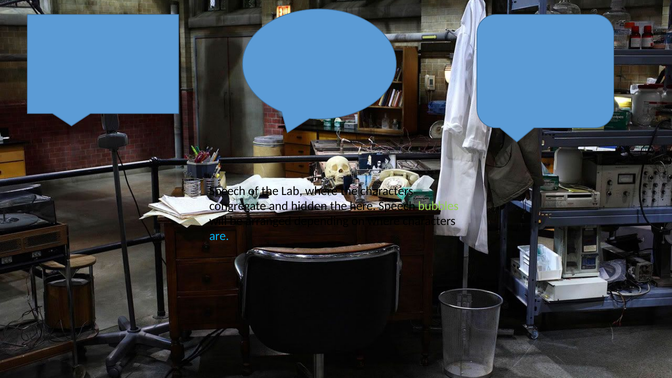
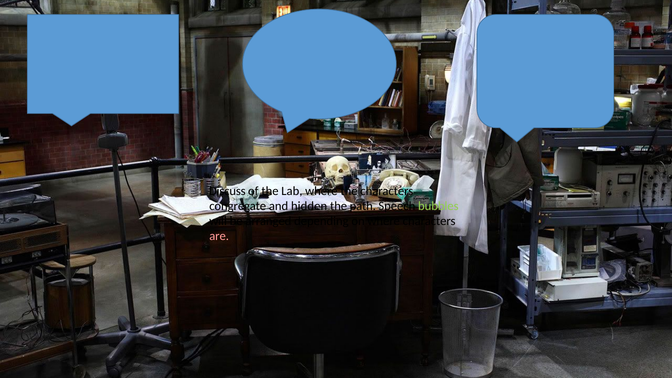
Speech at (227, 191): Speech -> Discuss
here: here -> path
are colour: light blue -> pink
